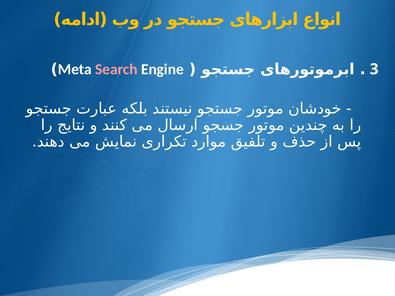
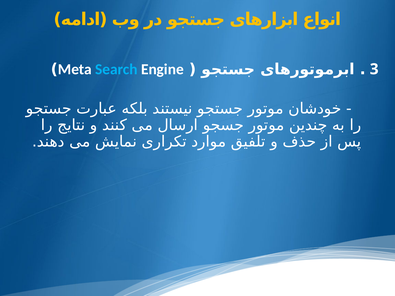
Search colour: pink -> light blue
